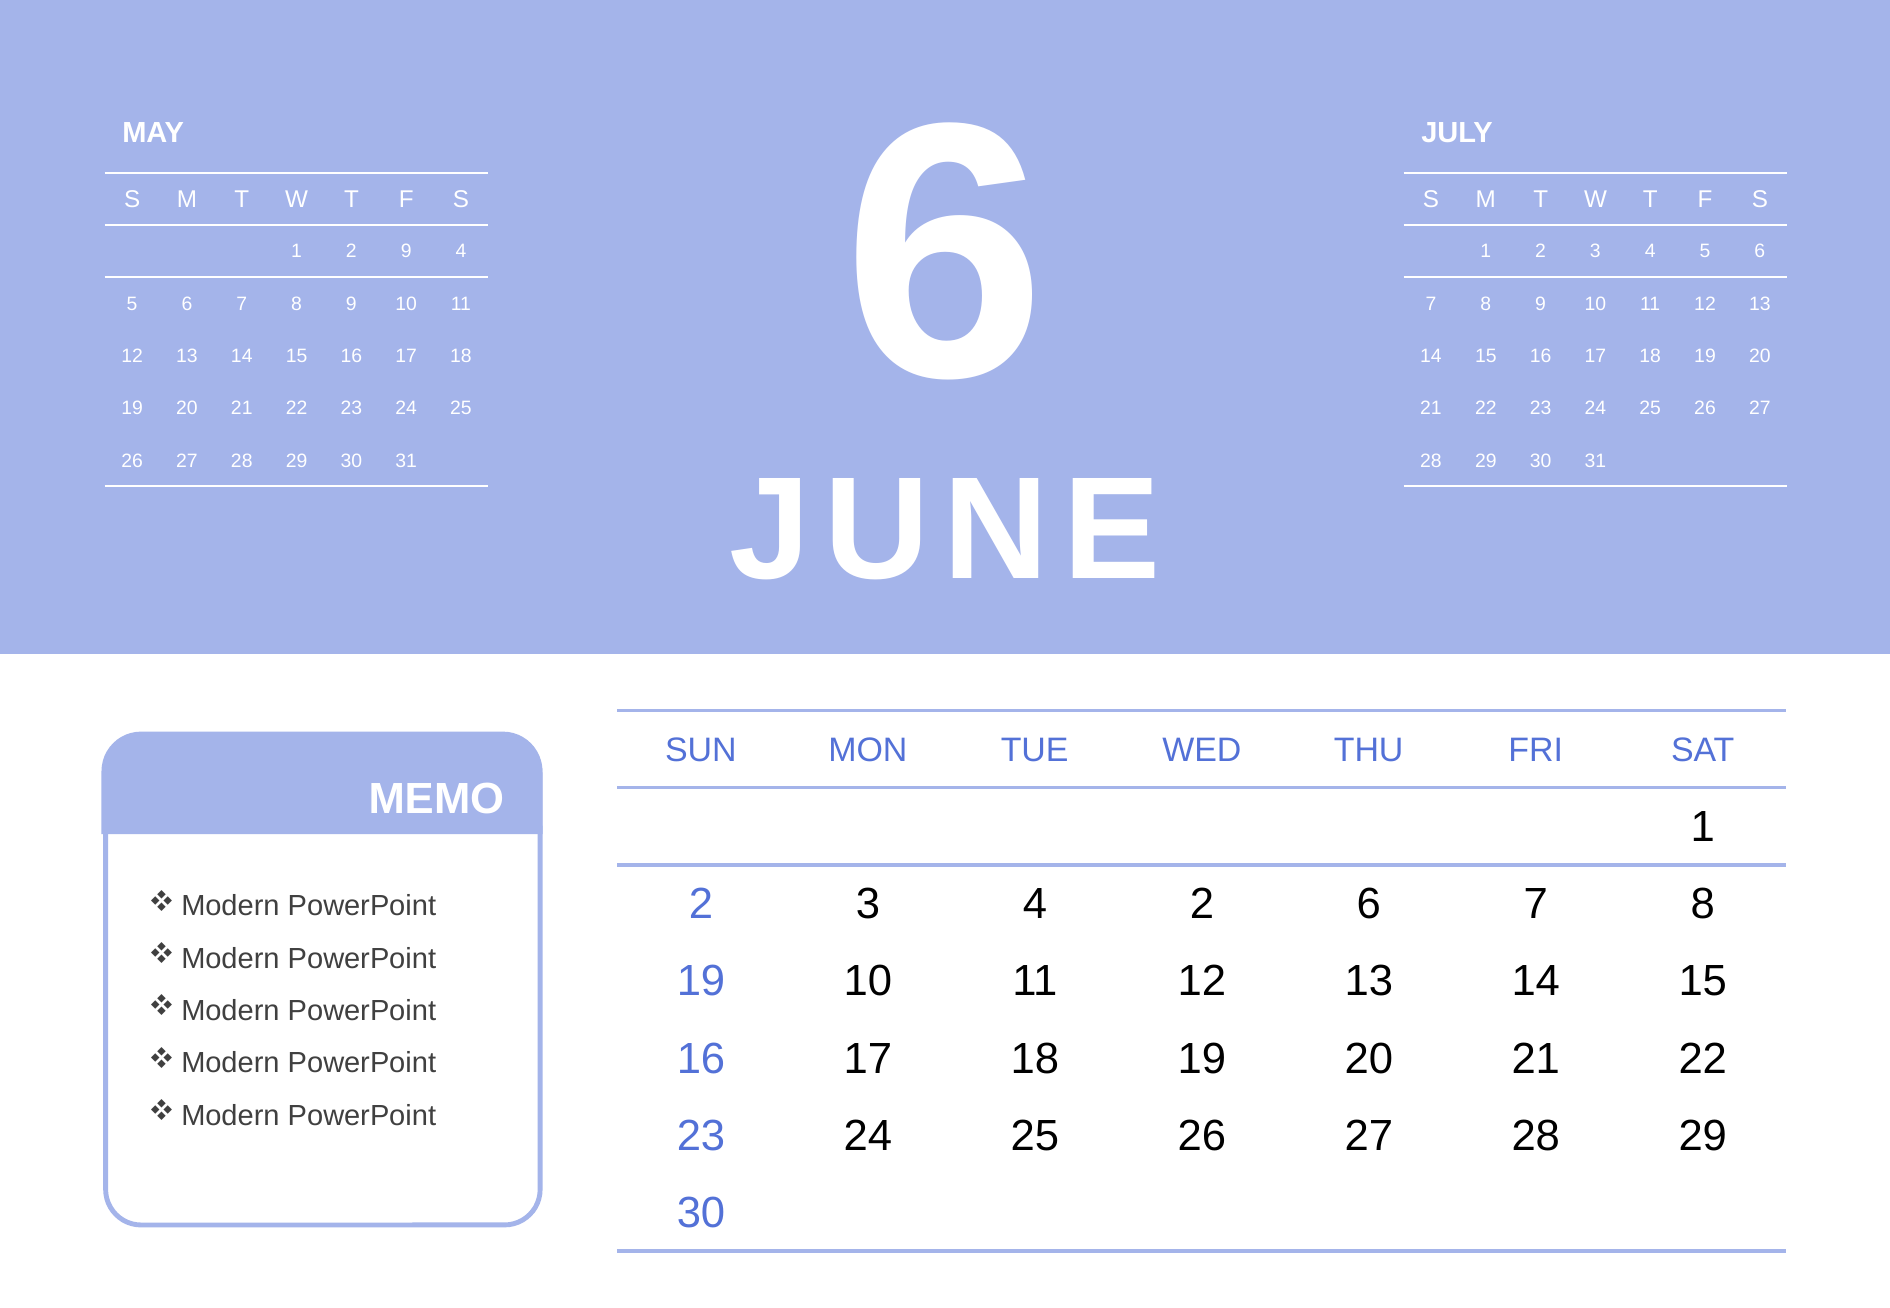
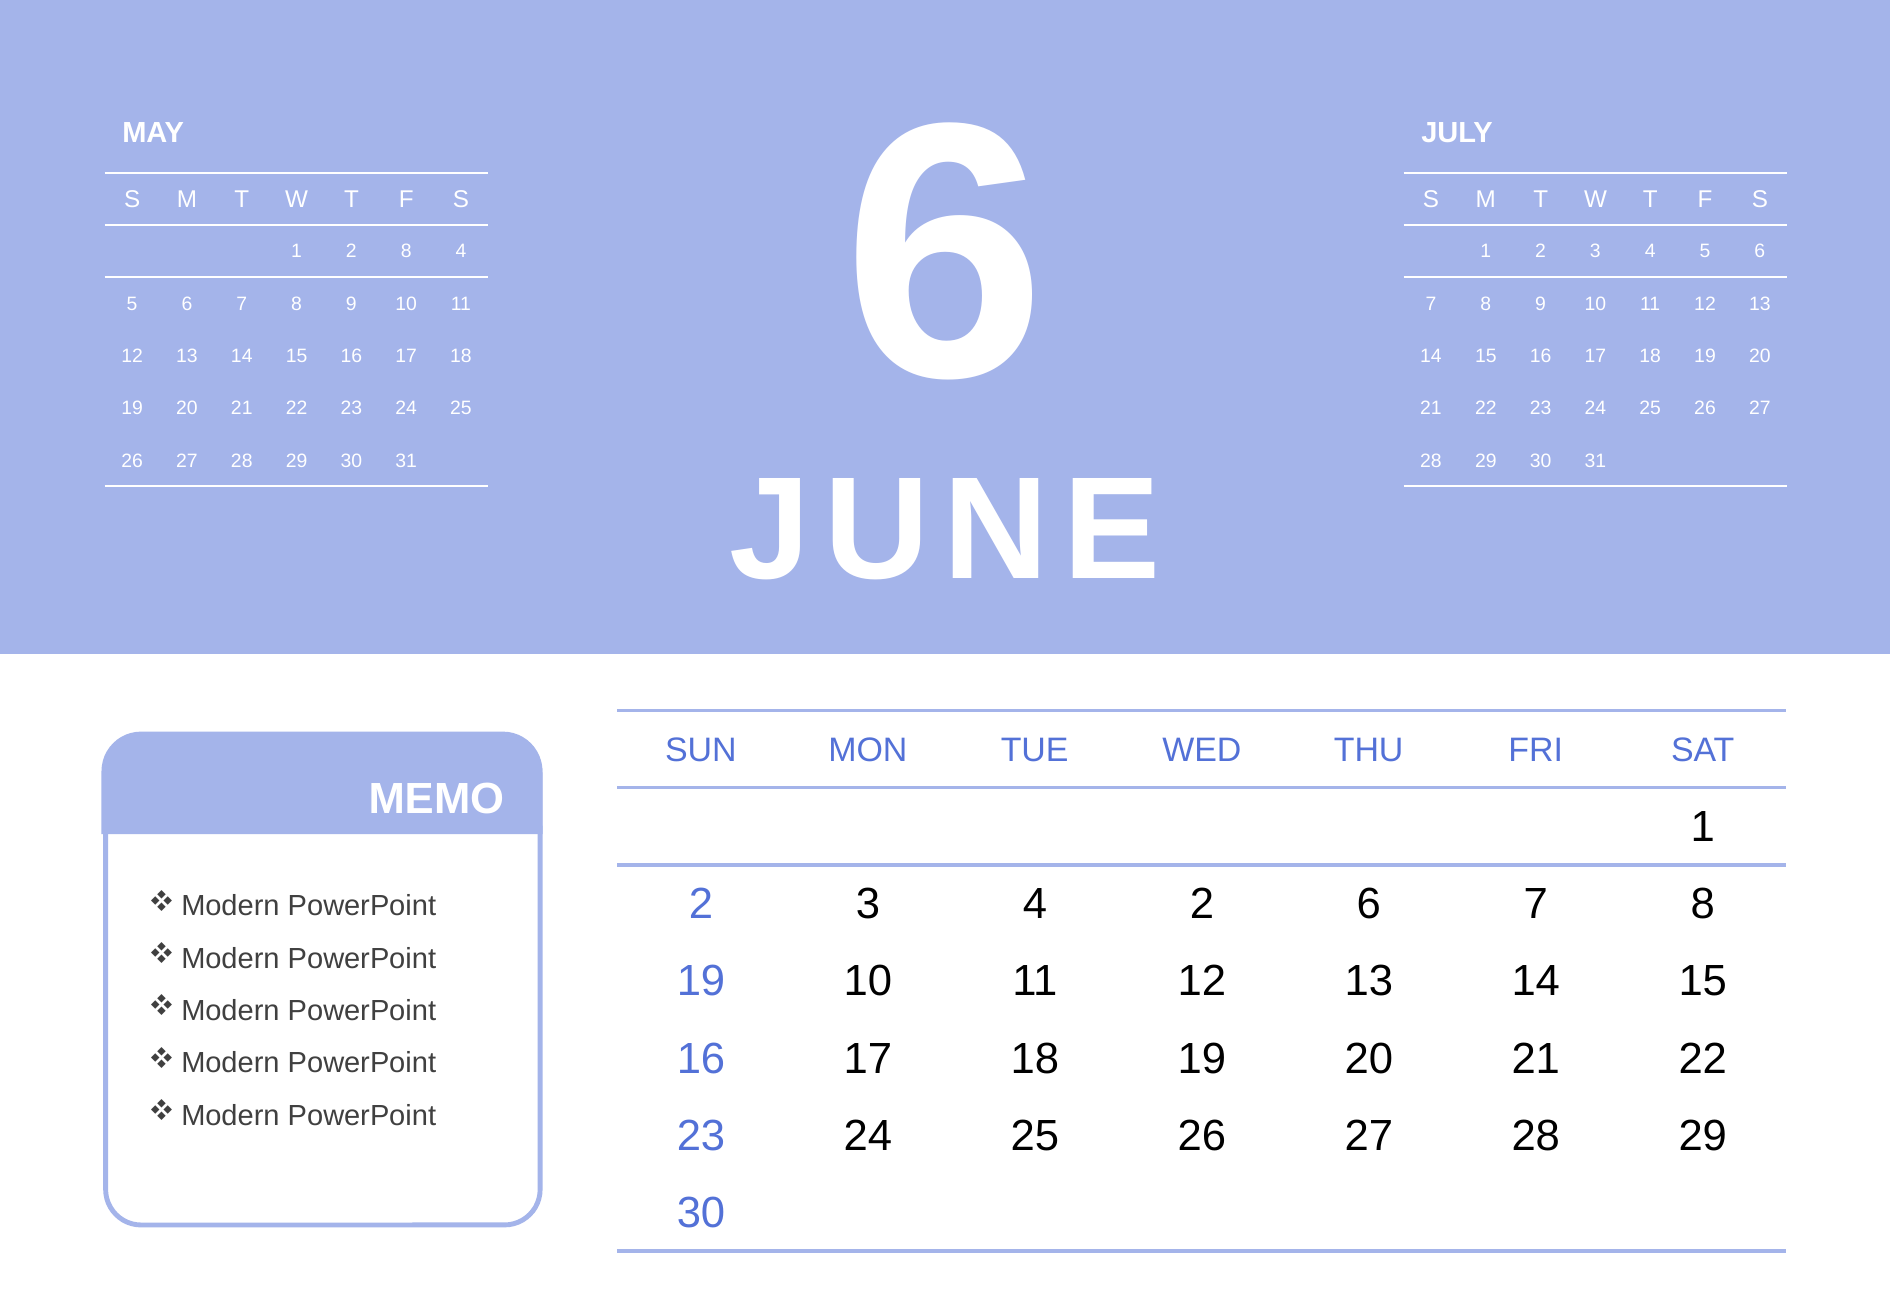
2 9: 9 -> 8
